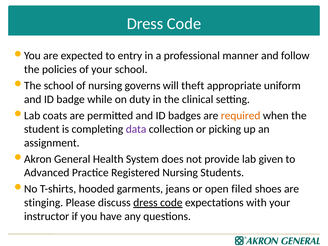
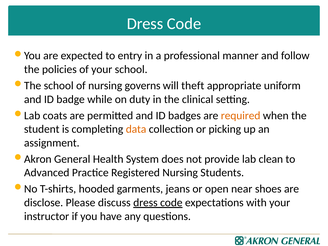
data colour: purple -> orange
given: given -> clean
filed: filed -> near
stinging: stinging -> disclose
